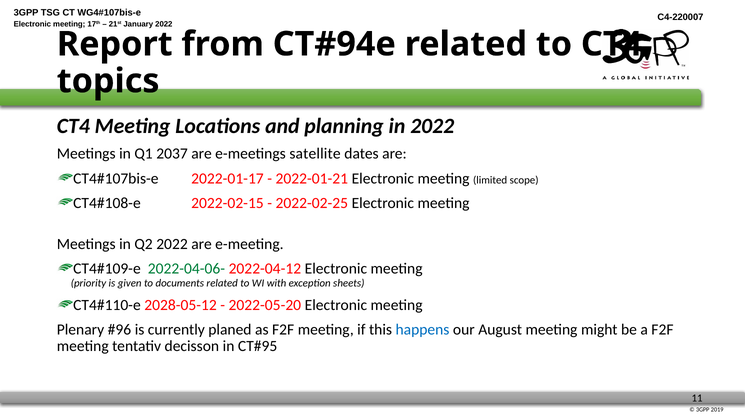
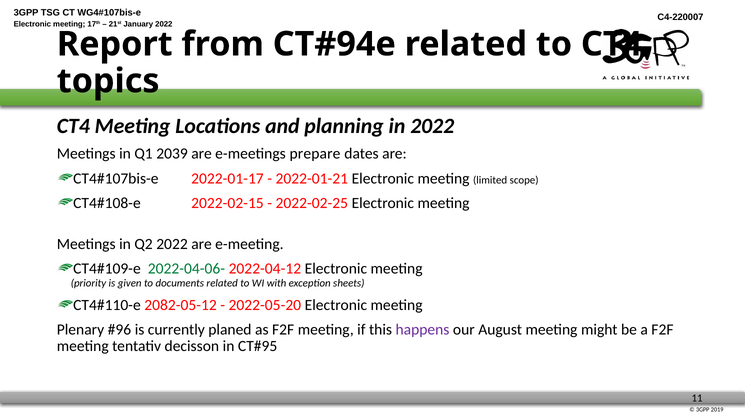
2037: 2037 -> 2039
satellite: satellite -> prepare
2028-05-12: 2028-05-12 -> 2082-05-12
happens colour: blue -> purple
